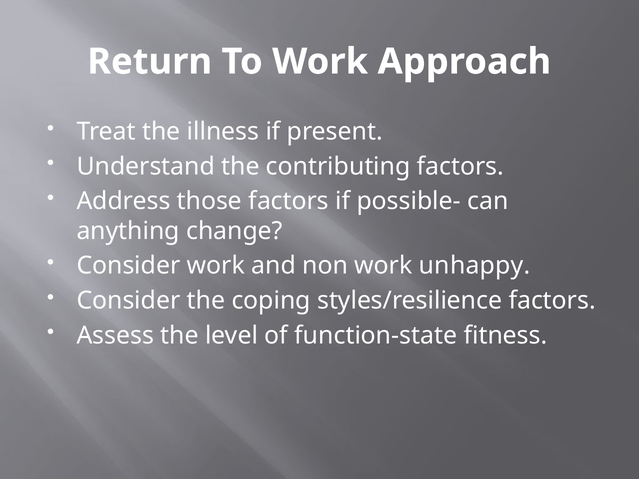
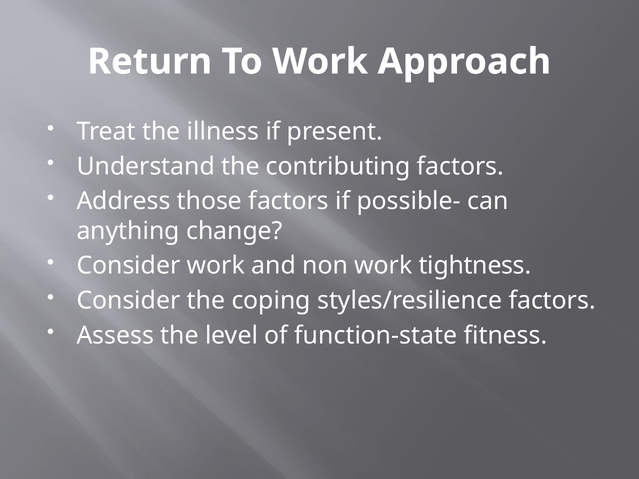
unhappy: unhappy -> tightness
